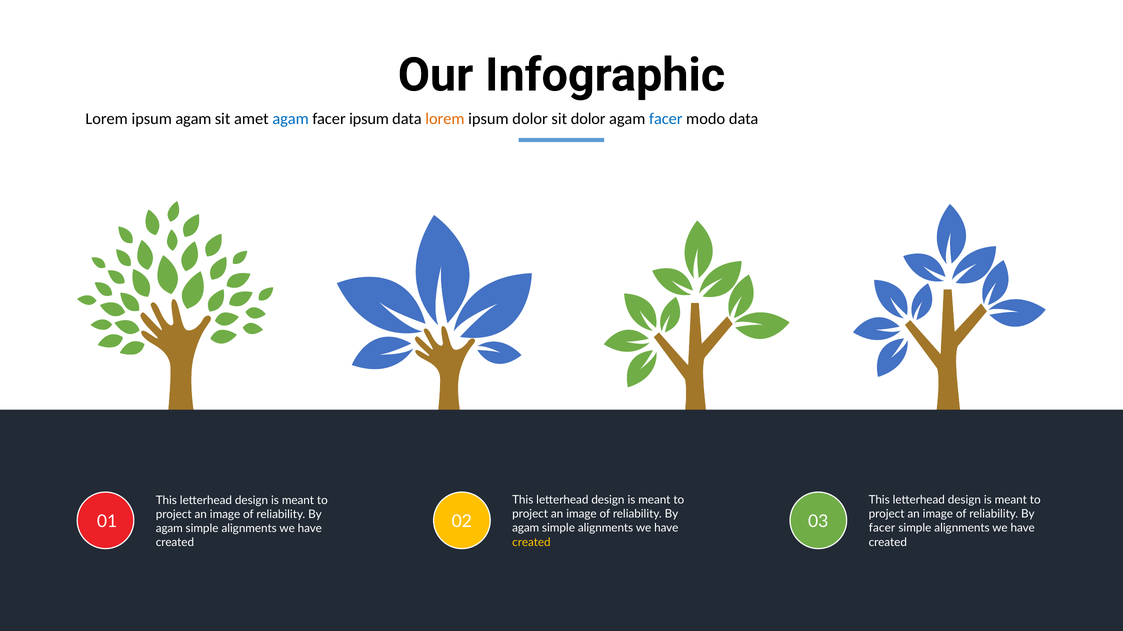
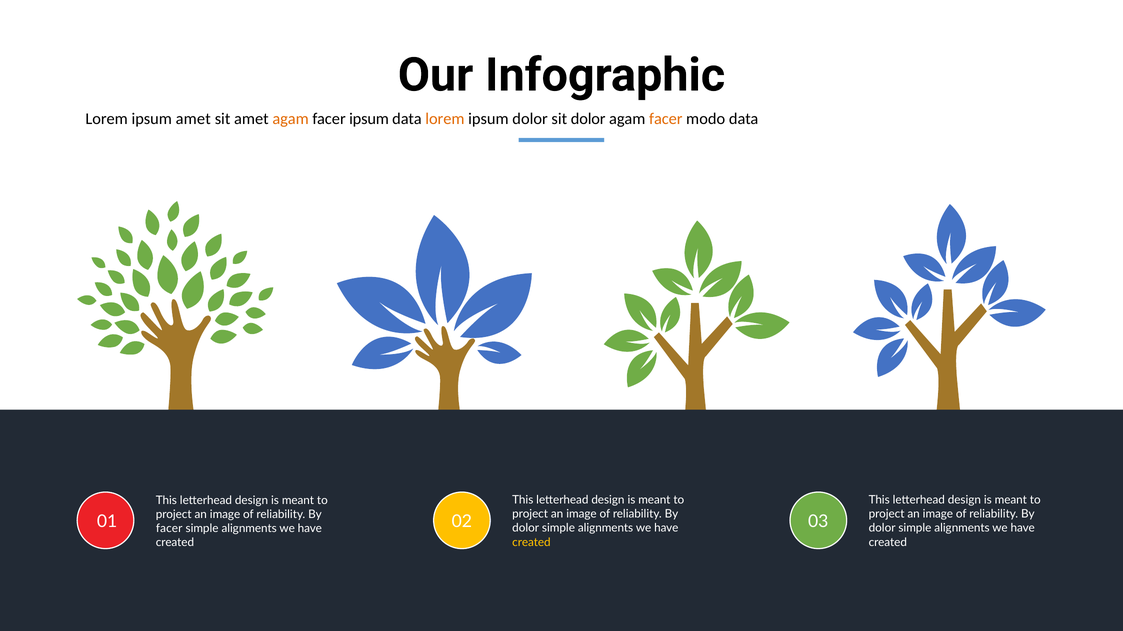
ipsum agam: agam -> amet
agam at (291, 119) colour: blue -> orange
facer at (666, 119) colour: blue -> orange
agam at (526, 529): agam -> dolor
facer at (882, 529): facer -> dolor
agam at (169, 529): agam -> facer
